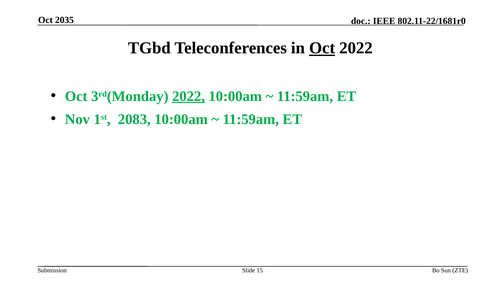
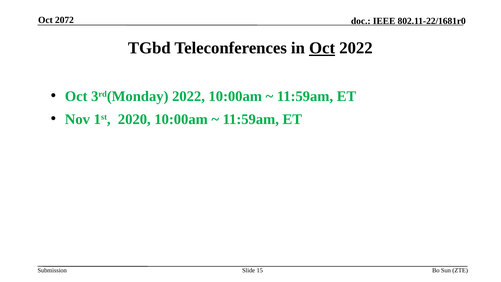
2035: 2035 -> 2072
2022 at (189, 96) underline: present -> none
2083: 2083 -> 2020
